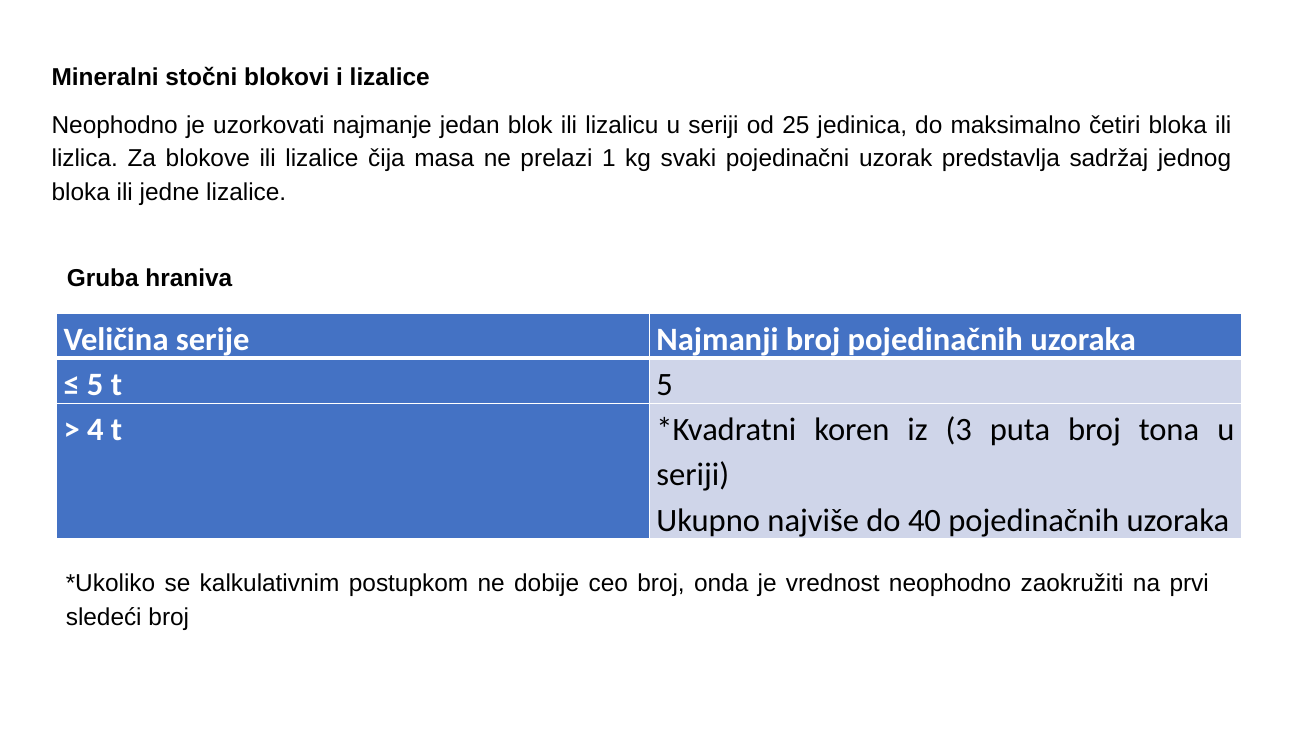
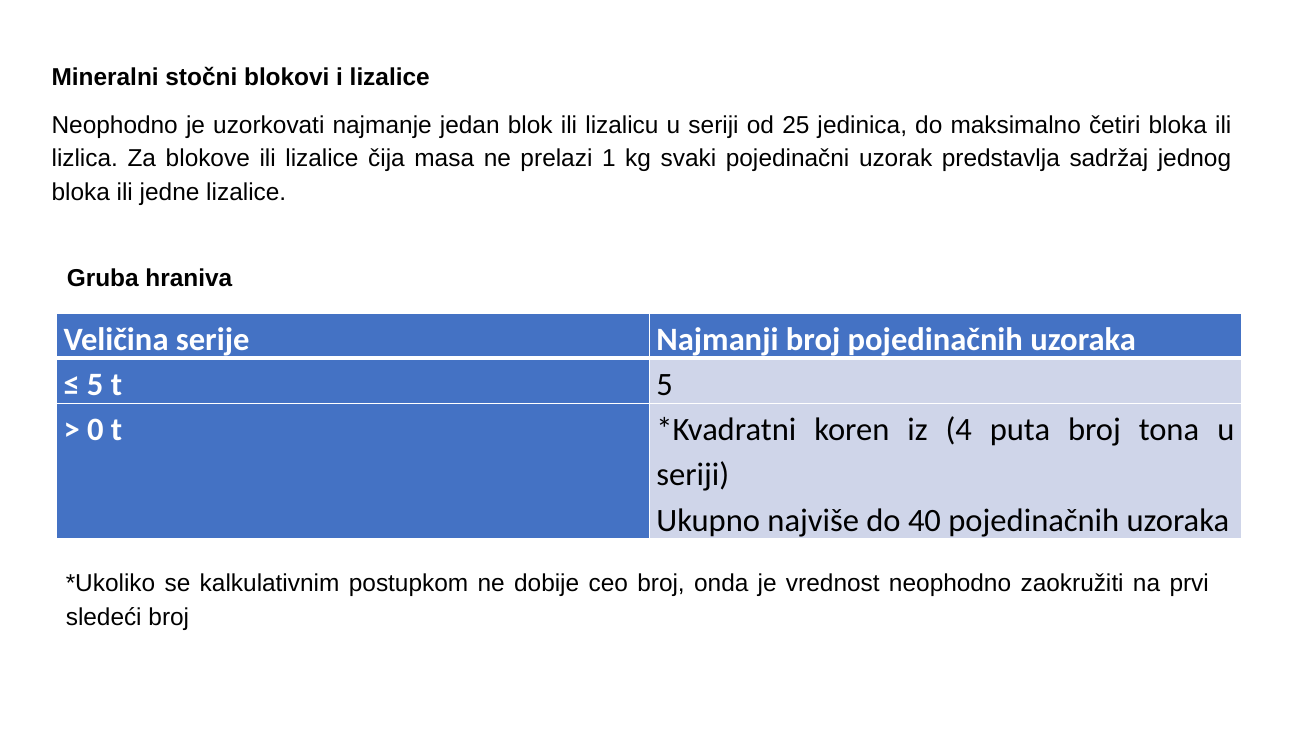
4: 4 -> 0
3: 3 -> 4
